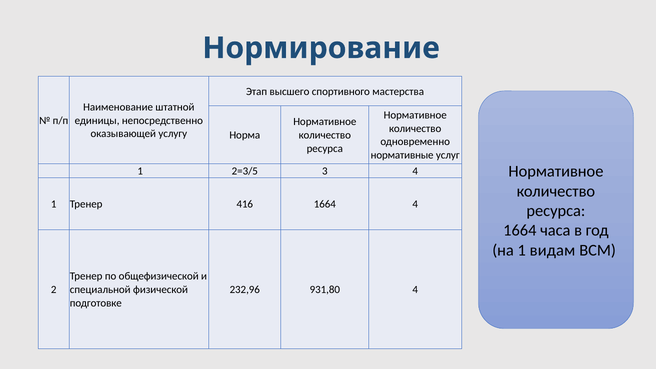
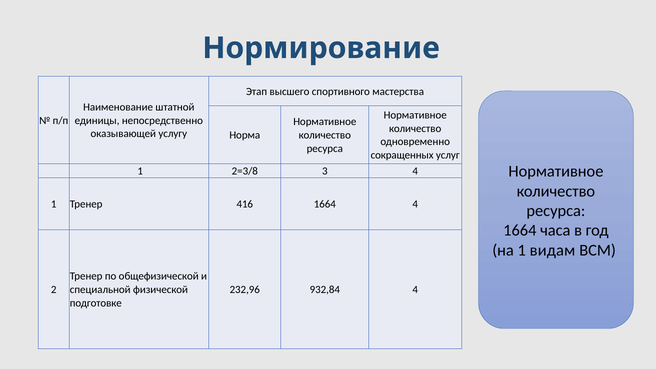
нормативные: нормативные -> сокращенных
2=3/5: 2=3/5 -> 2=3/8
931,80: 931,80 -> 932,84
